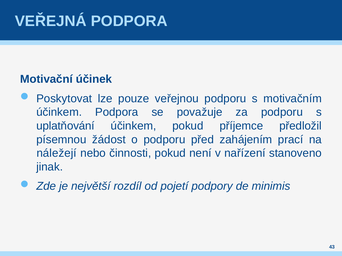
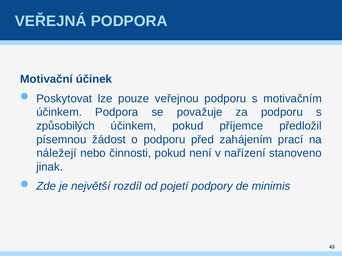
uplatňování: uplatňování -> způsobilých
